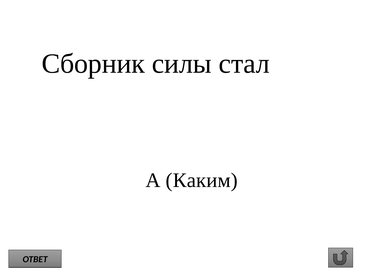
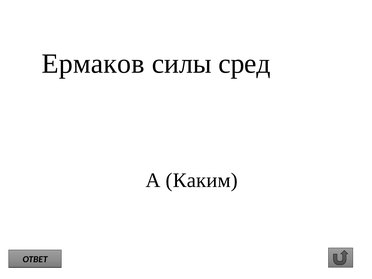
Сборник: Сборник -> Ермаков
стал: стал -> сред
